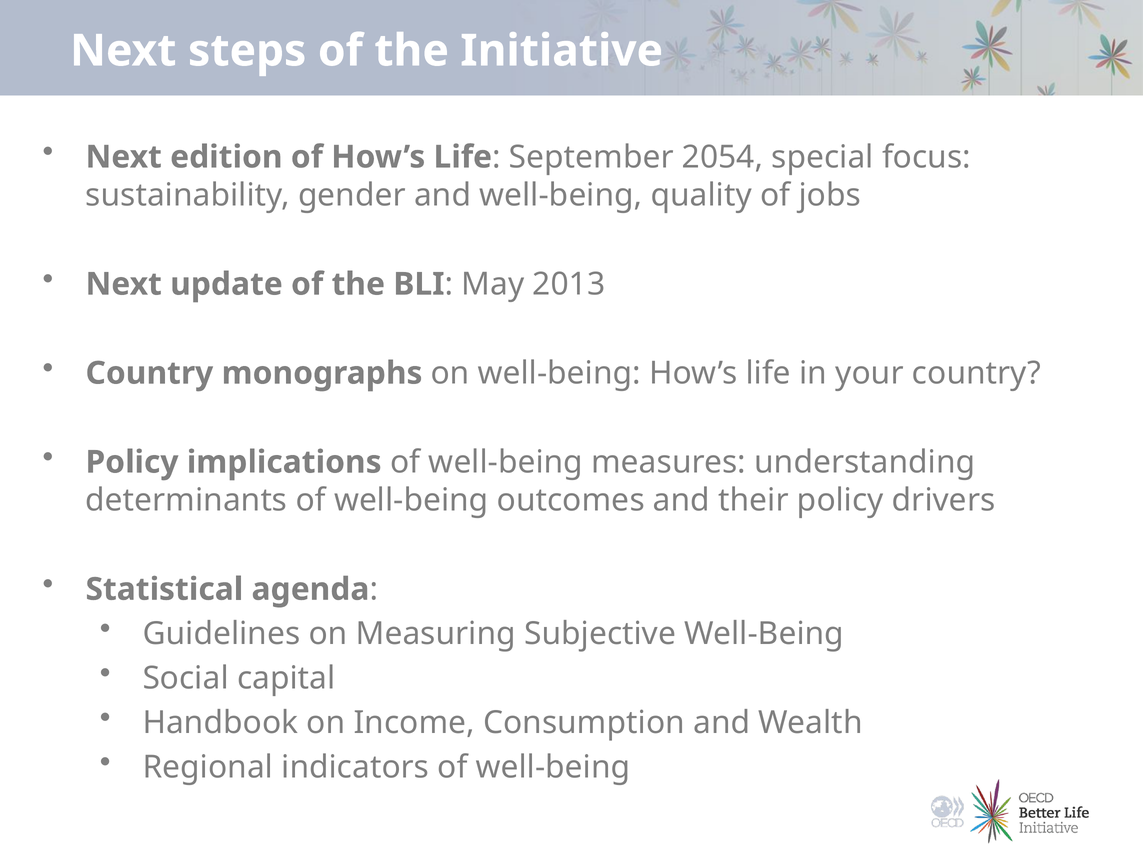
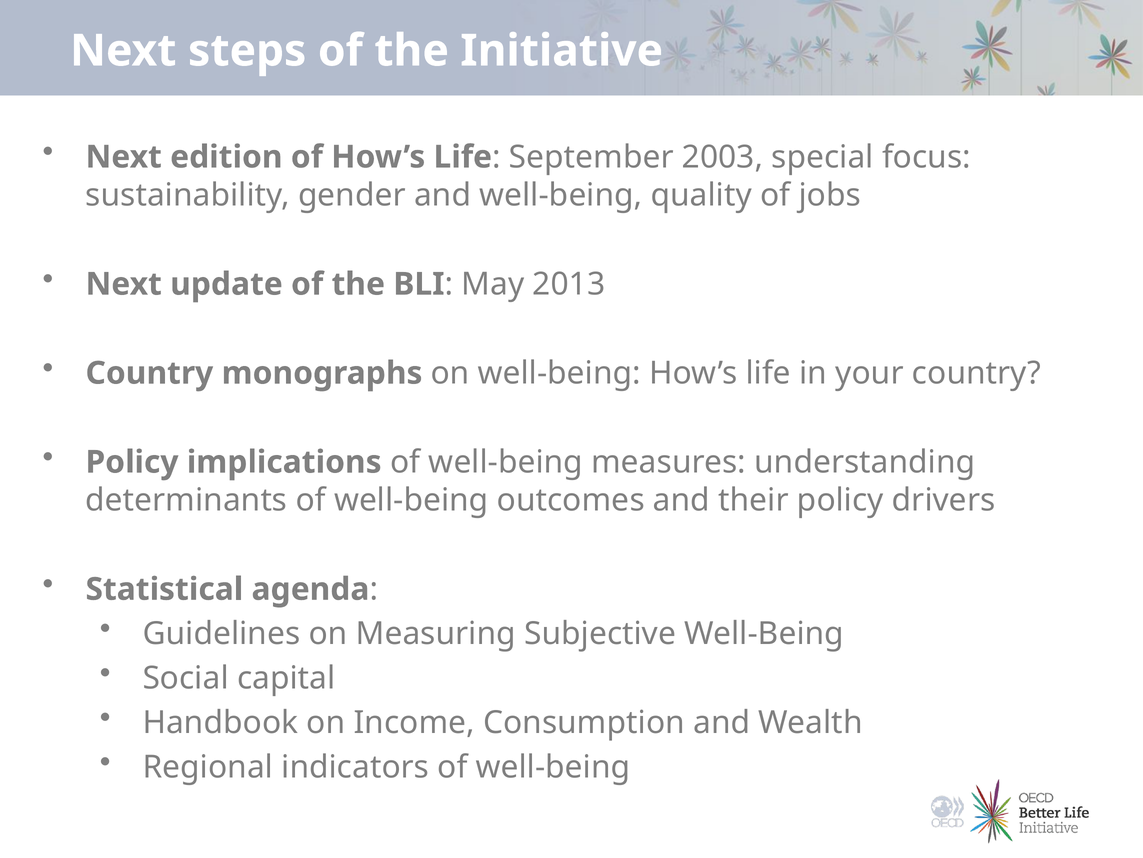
2054: 2054 -> 2003
